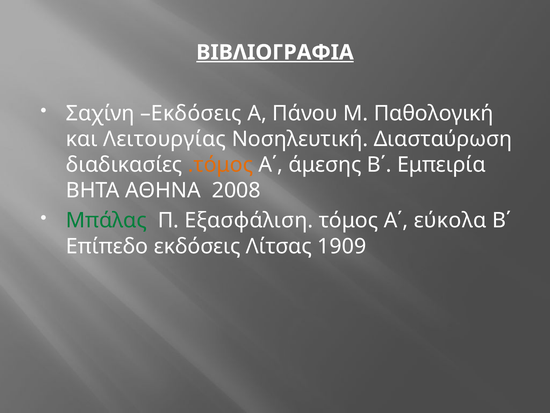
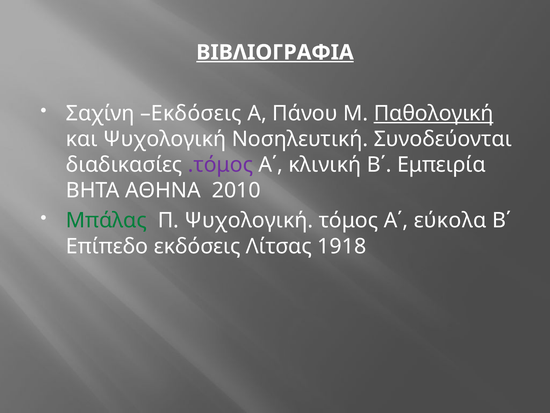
Παθολογική underline: none -> present
και Λειτουργίας: Λειτουργίας -> Ψυχολογική
Διασταύρωση: Διασταύρωση -> Συνοδεύονται
.τόμος colour: orange -> purple
άμεσης: άμεσης -> κλινική
2008: 2008 -> 2010
Π Εξασφάλιση: Εξασφάλιση -> Ψυχολογική
1909: 1909 -> 1918
